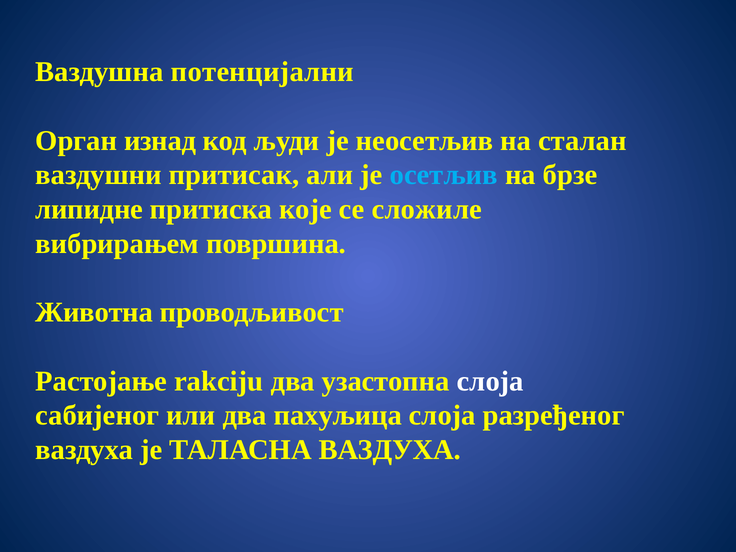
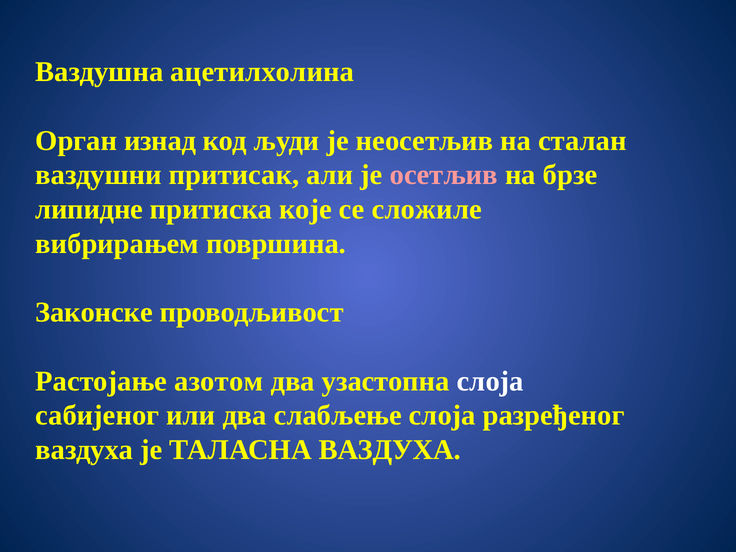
потенцијални: потенцијални -> ацетилхолина
осетљив colour: light blue -> pink
Животна: Животна -> Законске
rakciju: rakciju -> азотом
пахуљица: пахуљица -> слабљење
